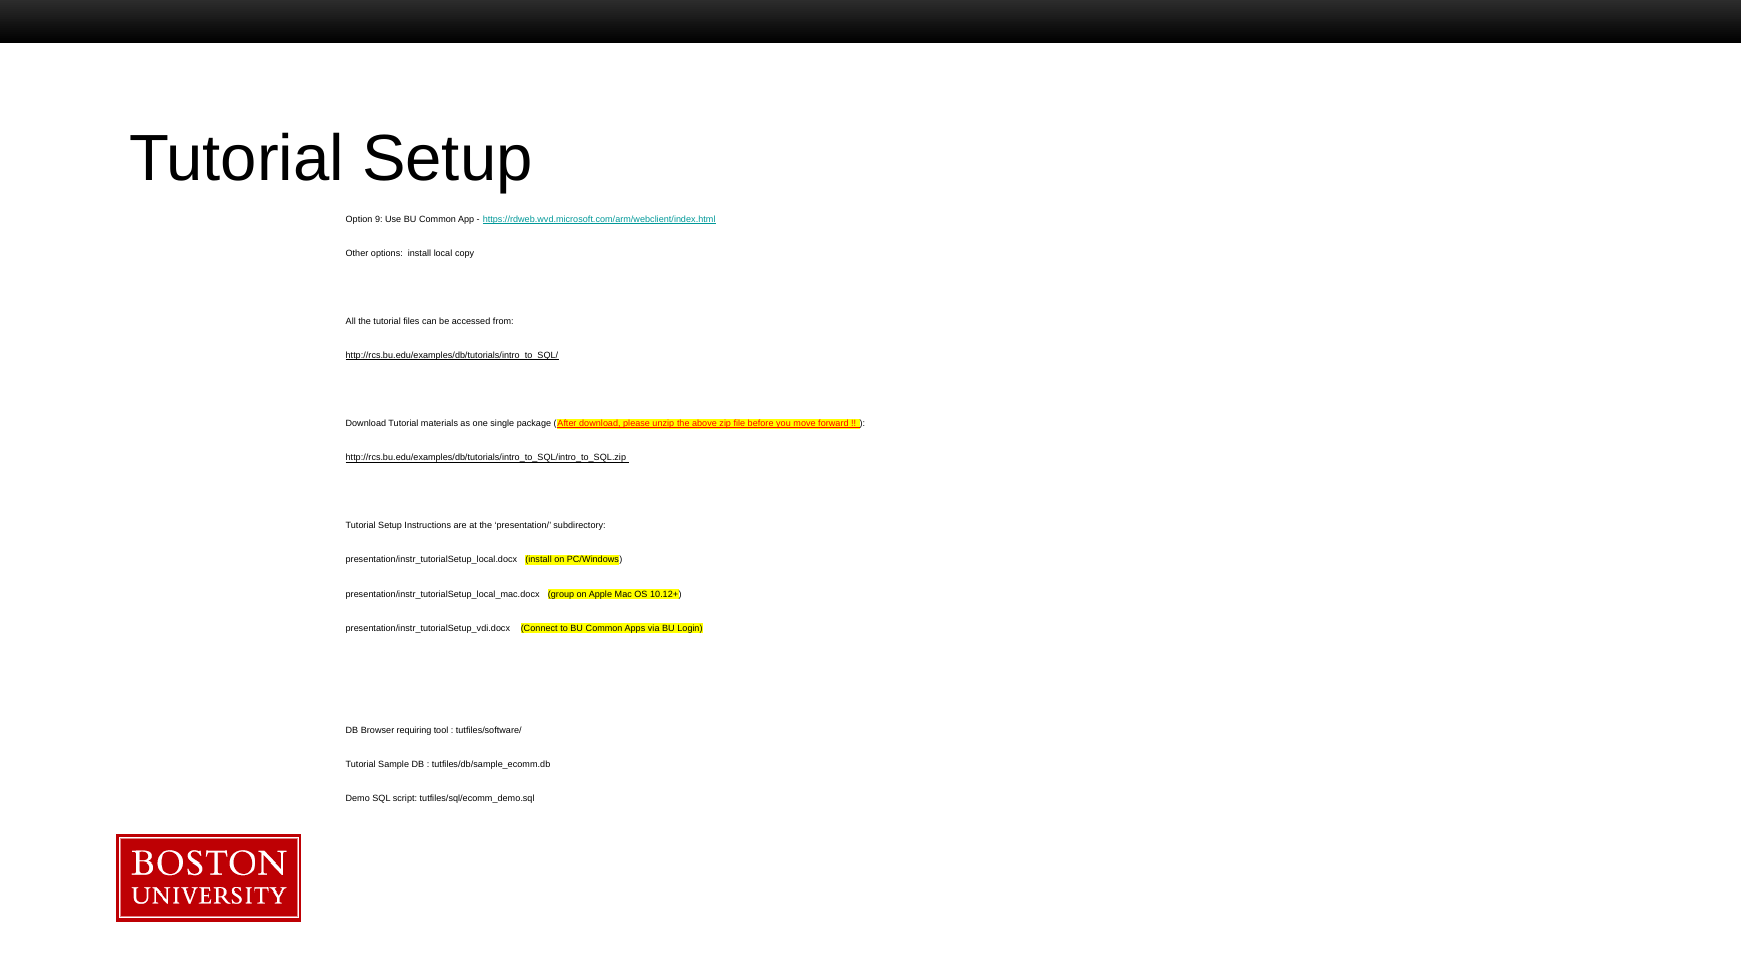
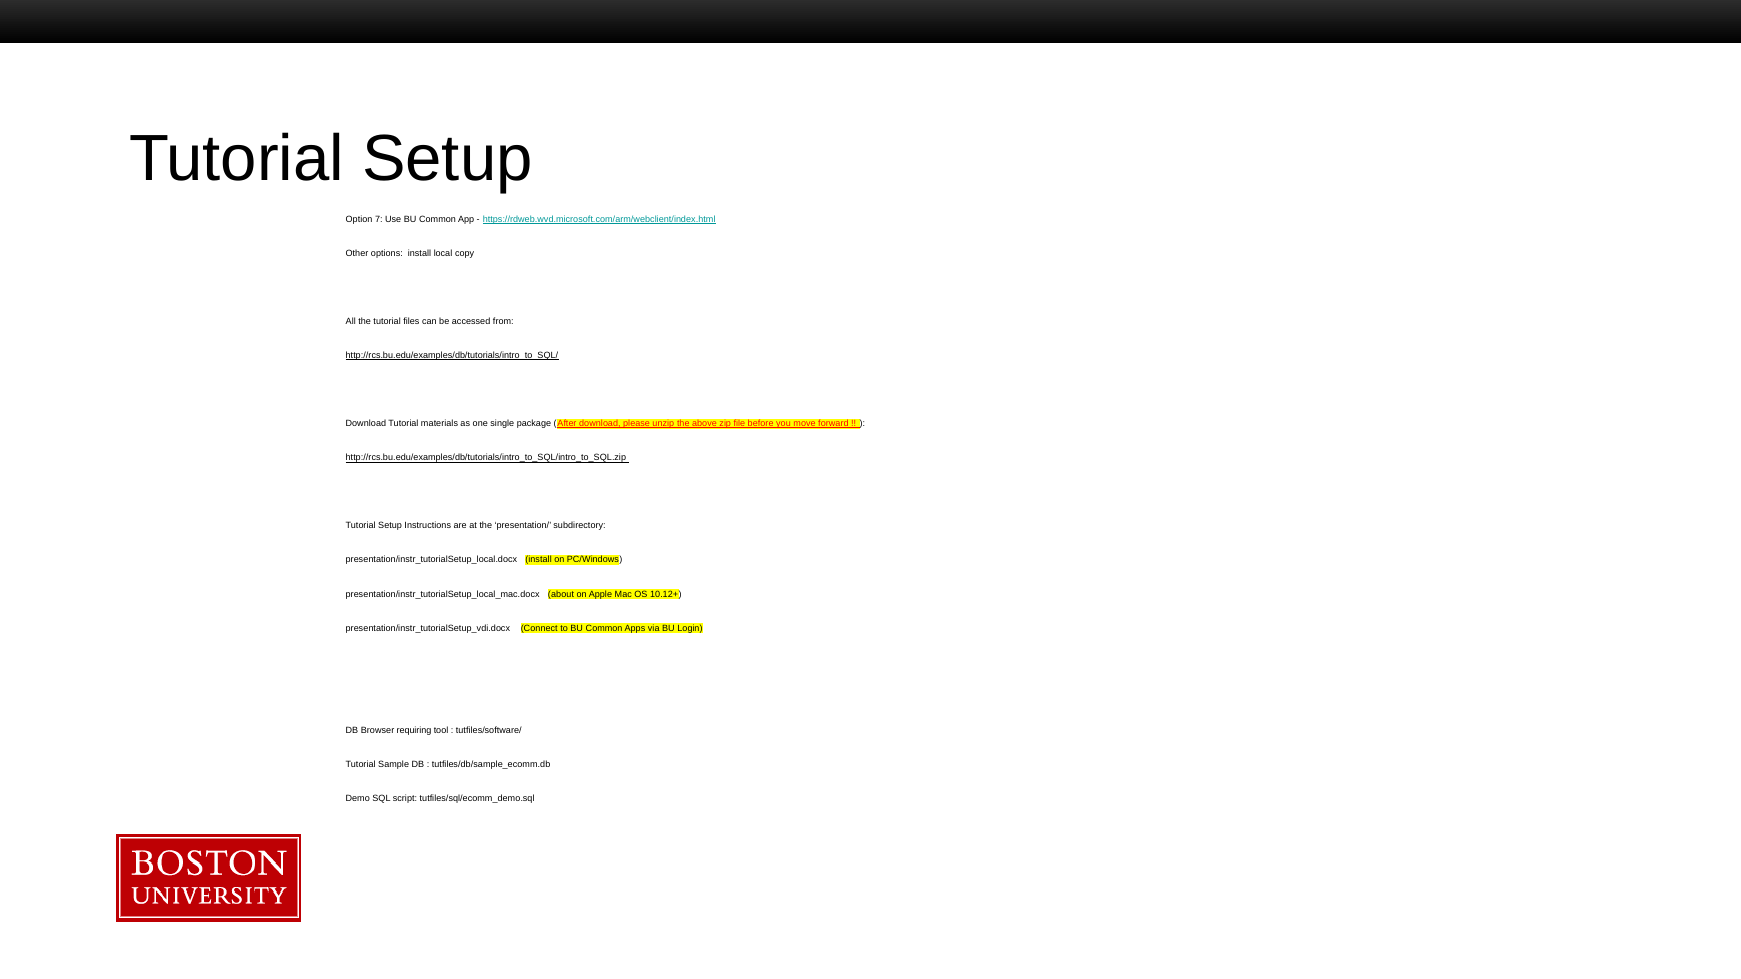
9: 9 -> 7
group: group -> about
